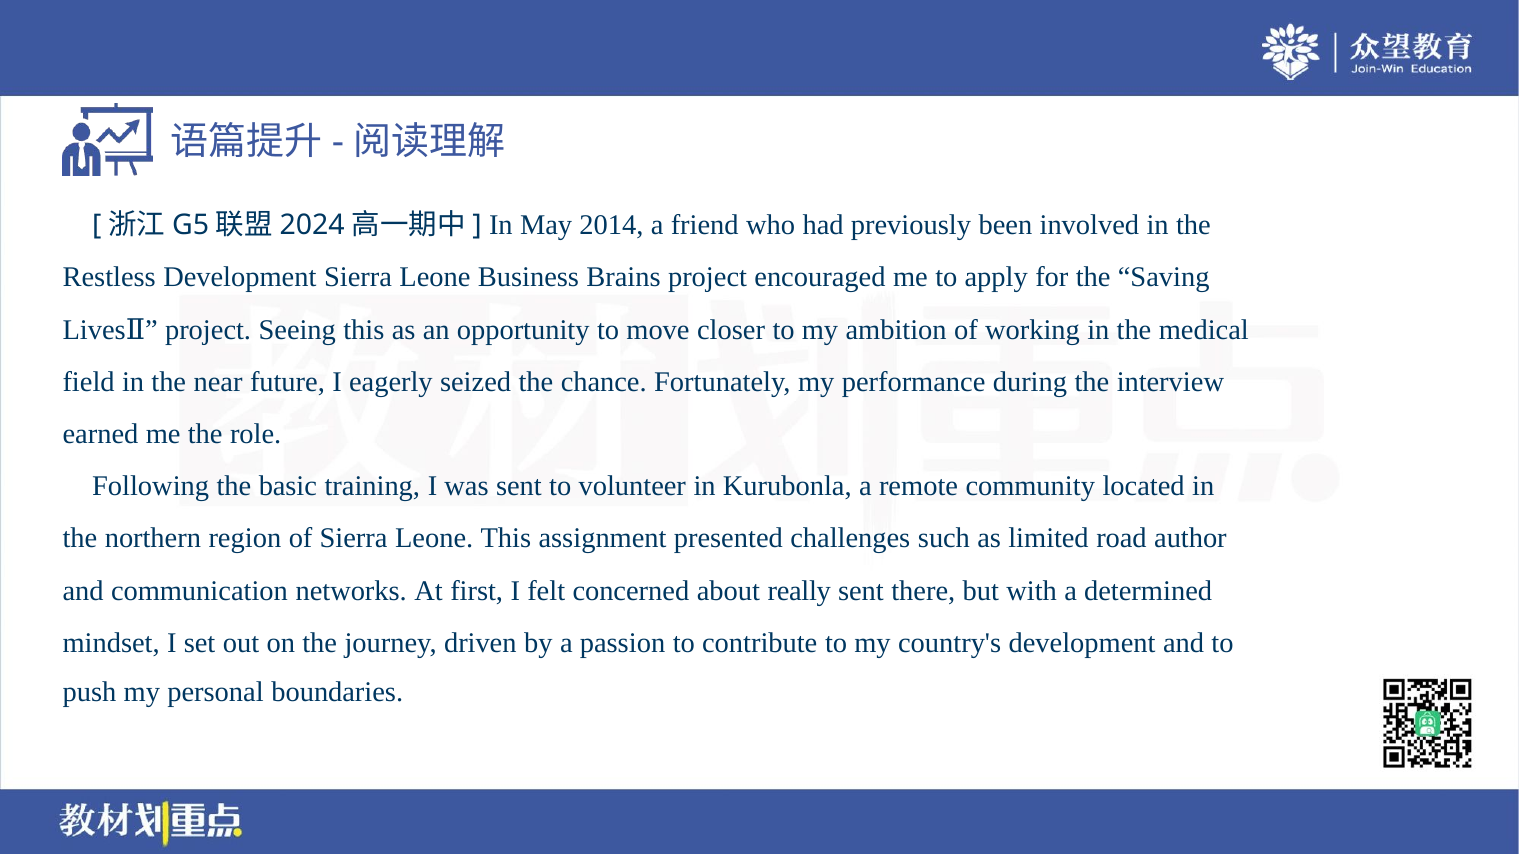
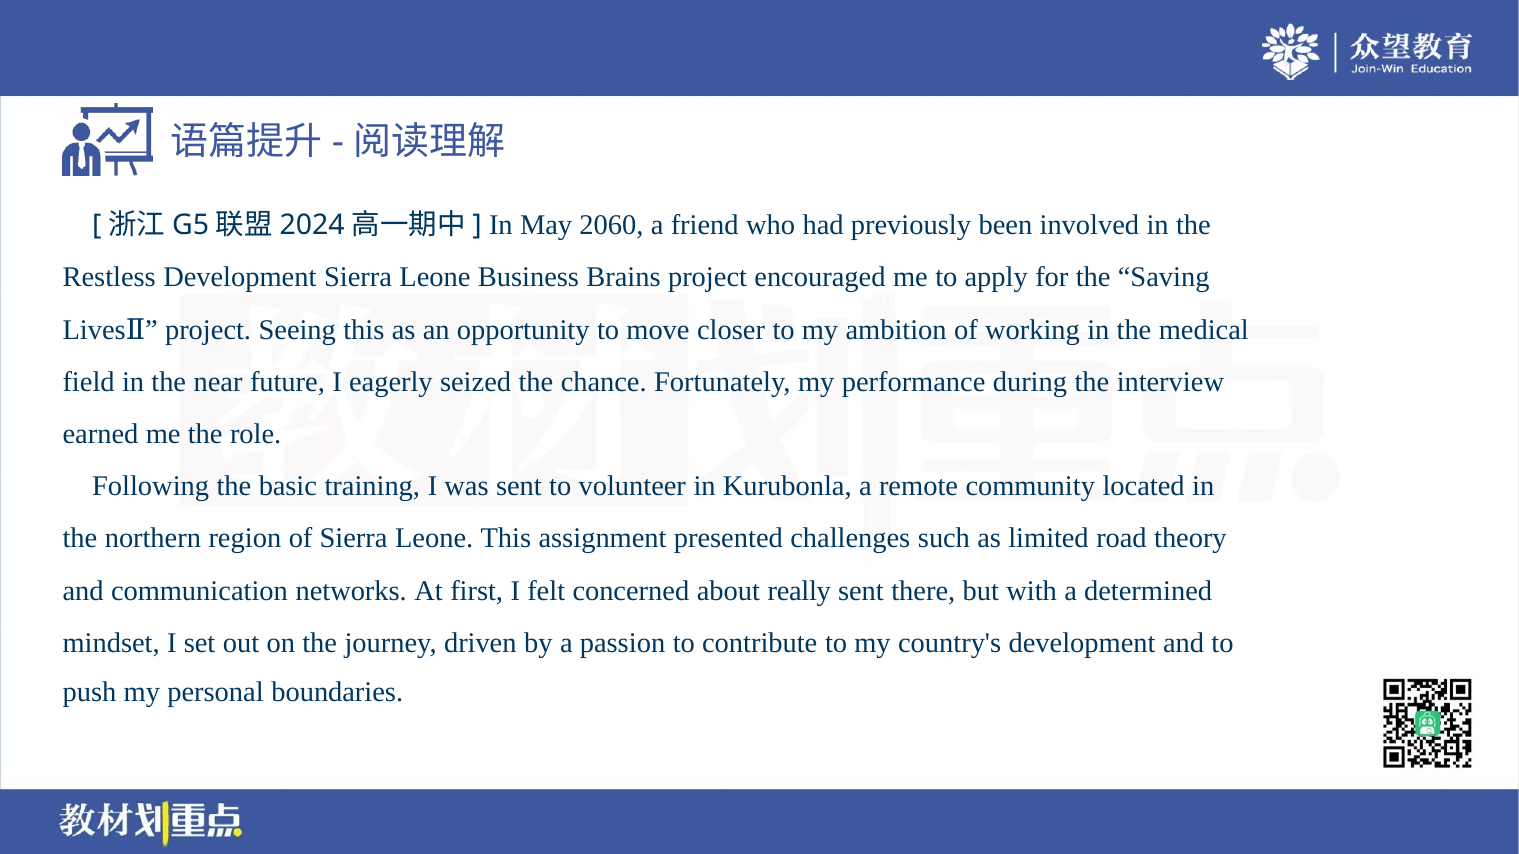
2014: 2014 -> 2060
author: author -> theory
